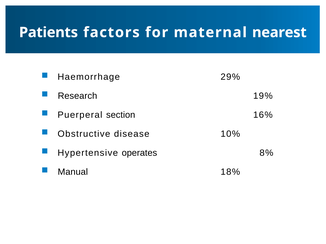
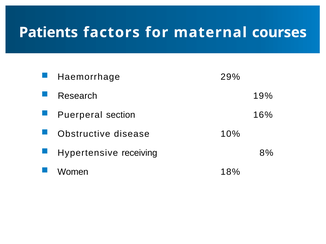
nearest: nearest -> courses
operates: operates -> receiving
Manual: Manual -> Women
